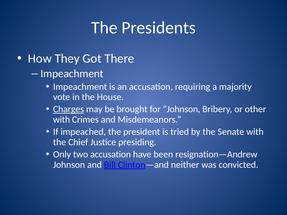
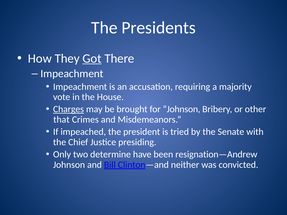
Got underline: none -> present
with at (62, 120): with -> that
two accusation: accusation -> determine
